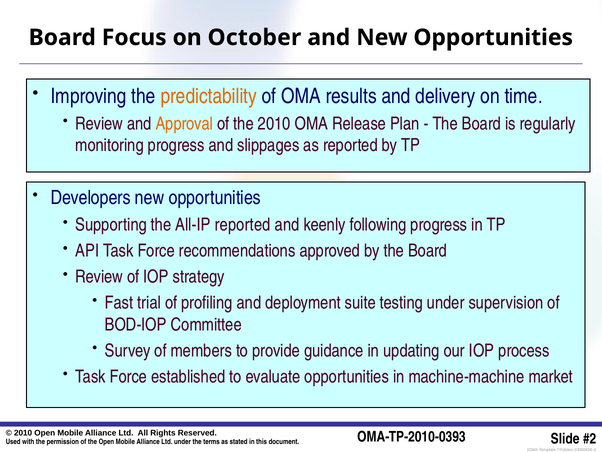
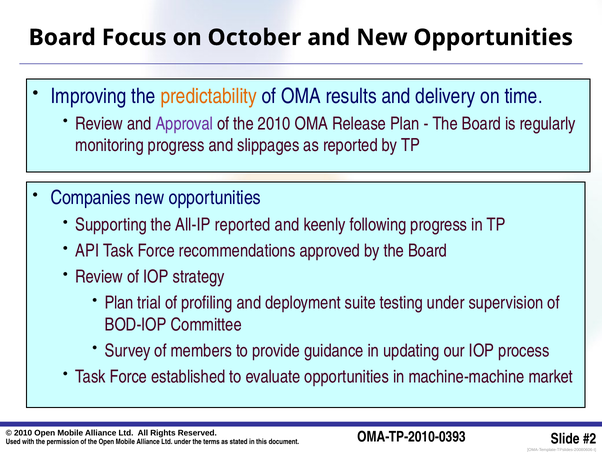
Approval colour: orange -> purple
Developers: Developers -> Companies
Fast at (119, 303): Fast -> Plan
